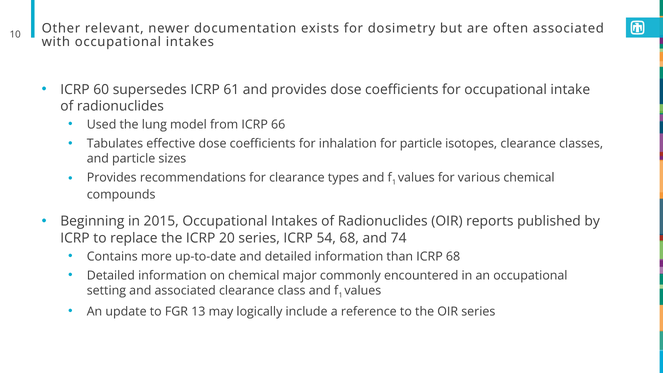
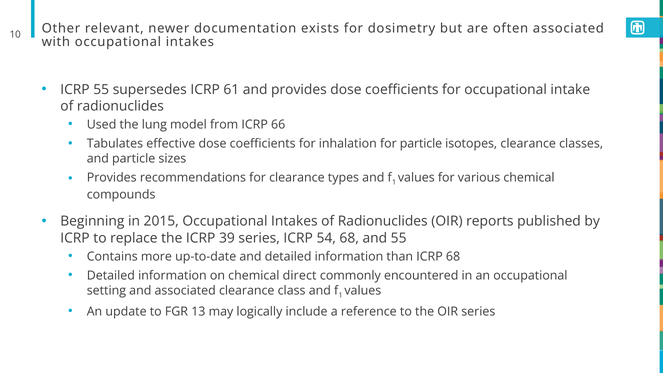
ICRP 60: 60 -> 55
20: 20 -> 39
and 74: 74 -> 55
major: major -> direct
